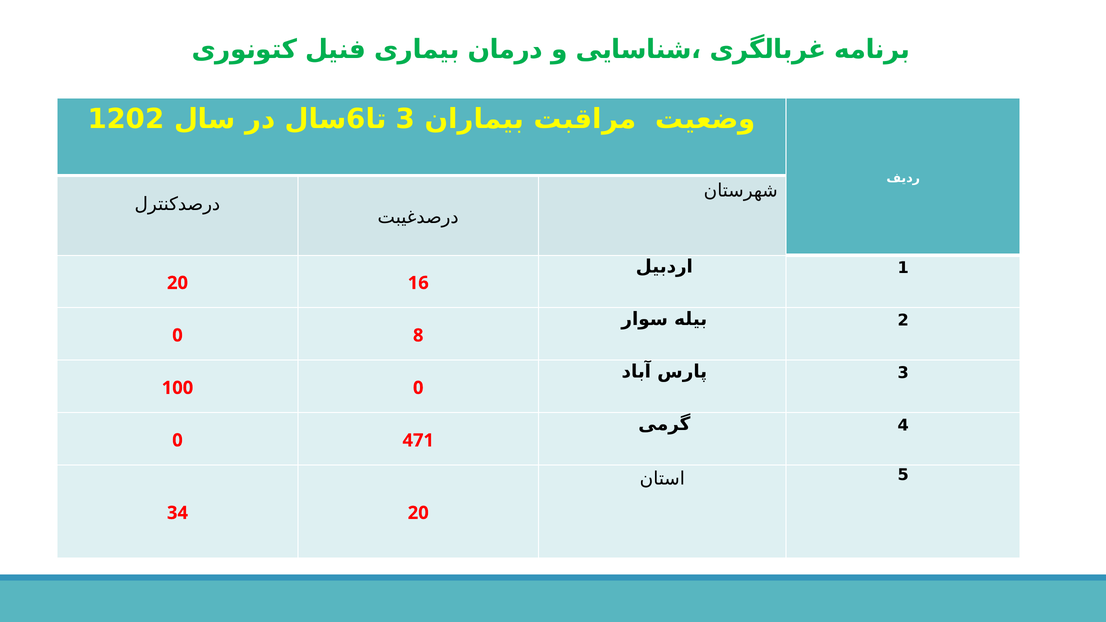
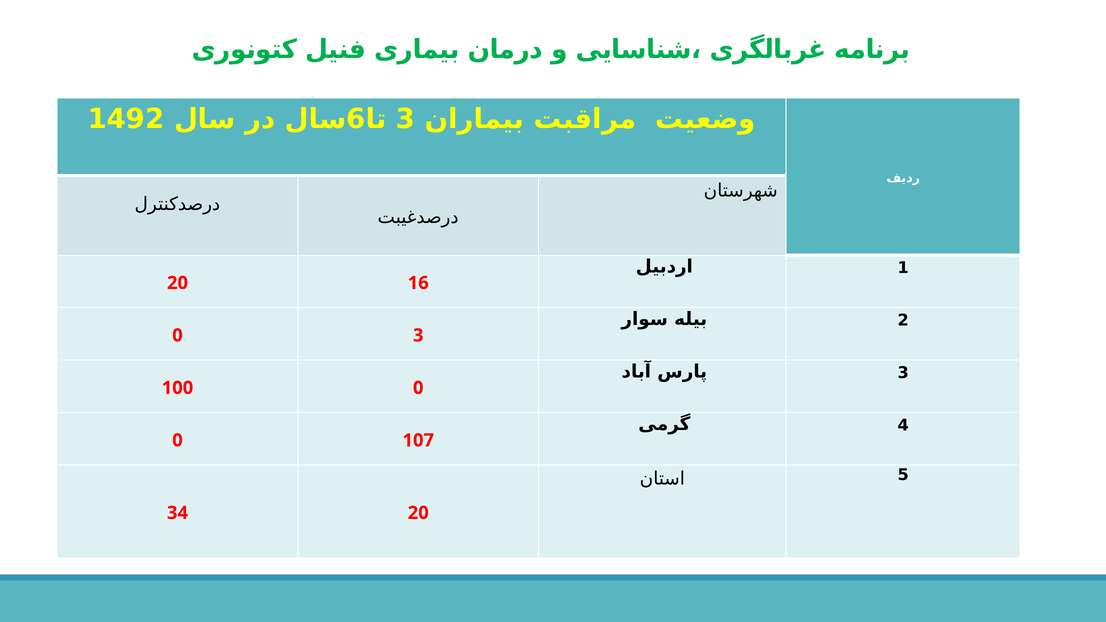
1202: 1202 -> 1492
0 8: 8 -> 3
471: 471 -> 107
